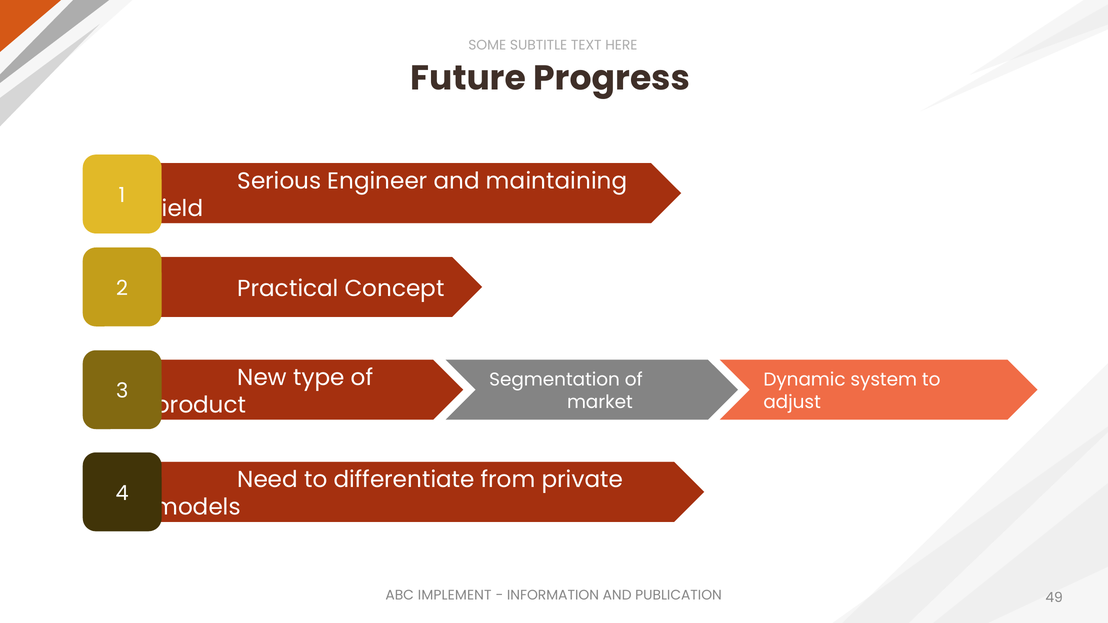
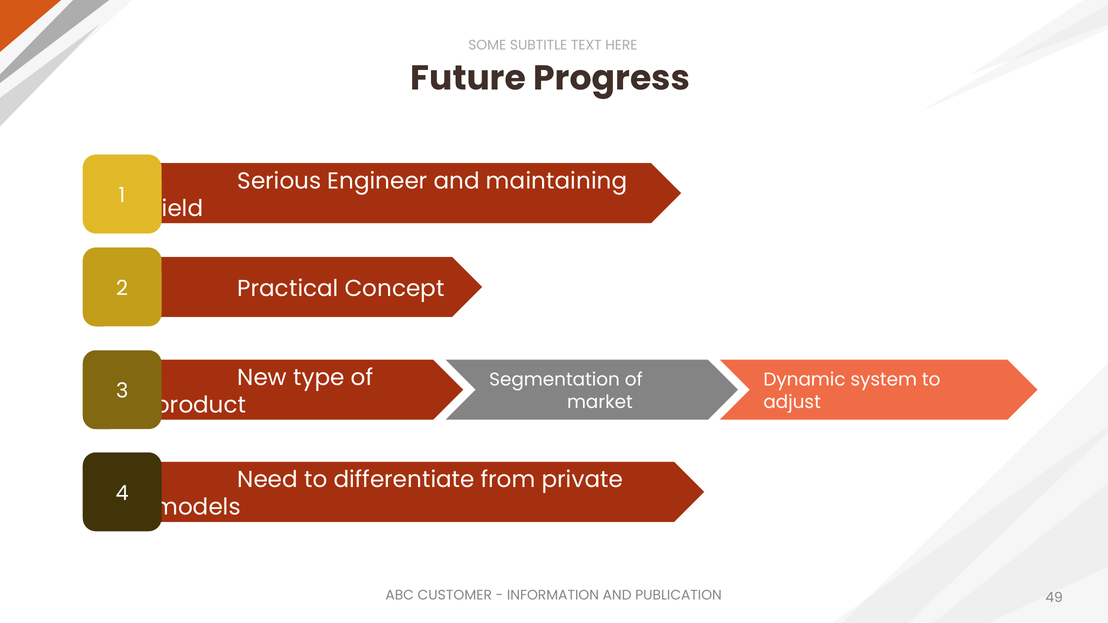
IMPLEMENT: IMPLEMENT -> CUSTOMER
